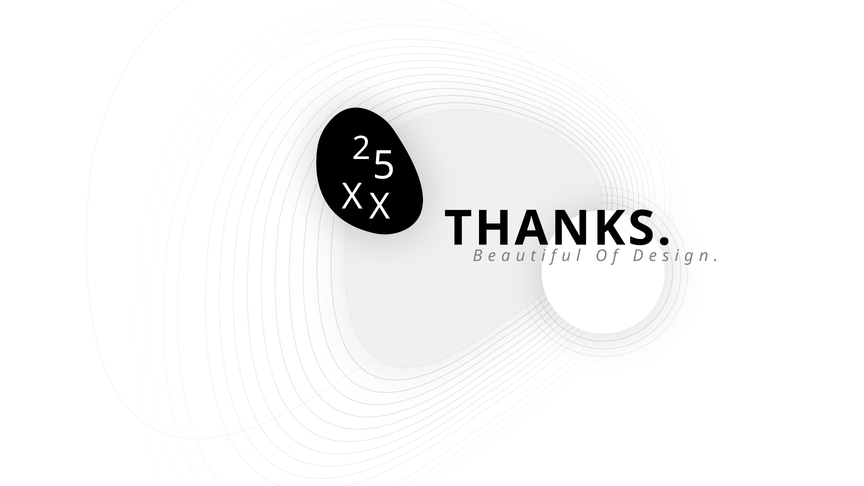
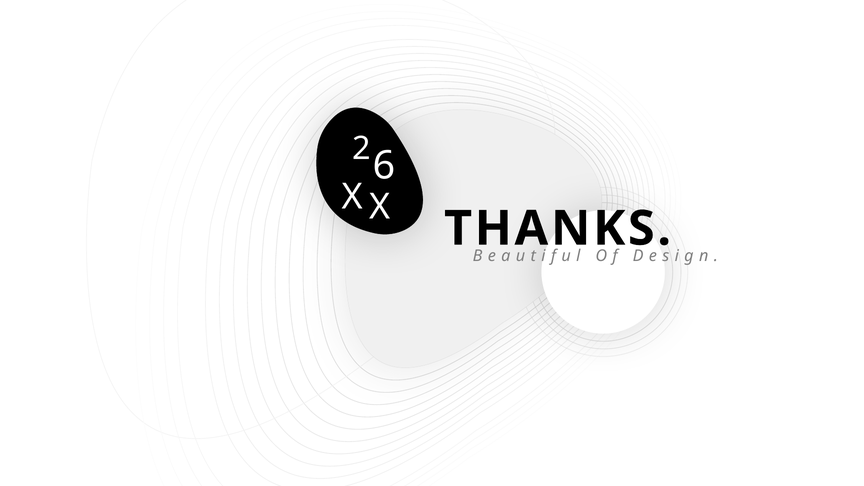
5: 5 -> 6
